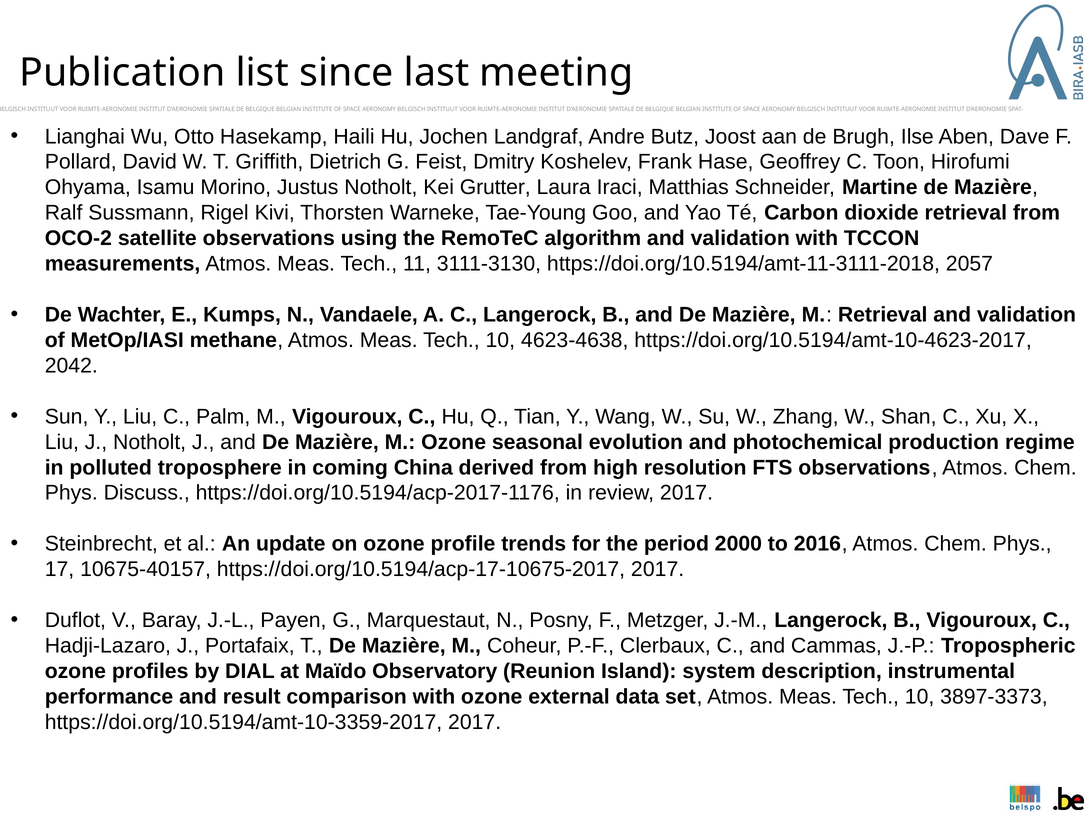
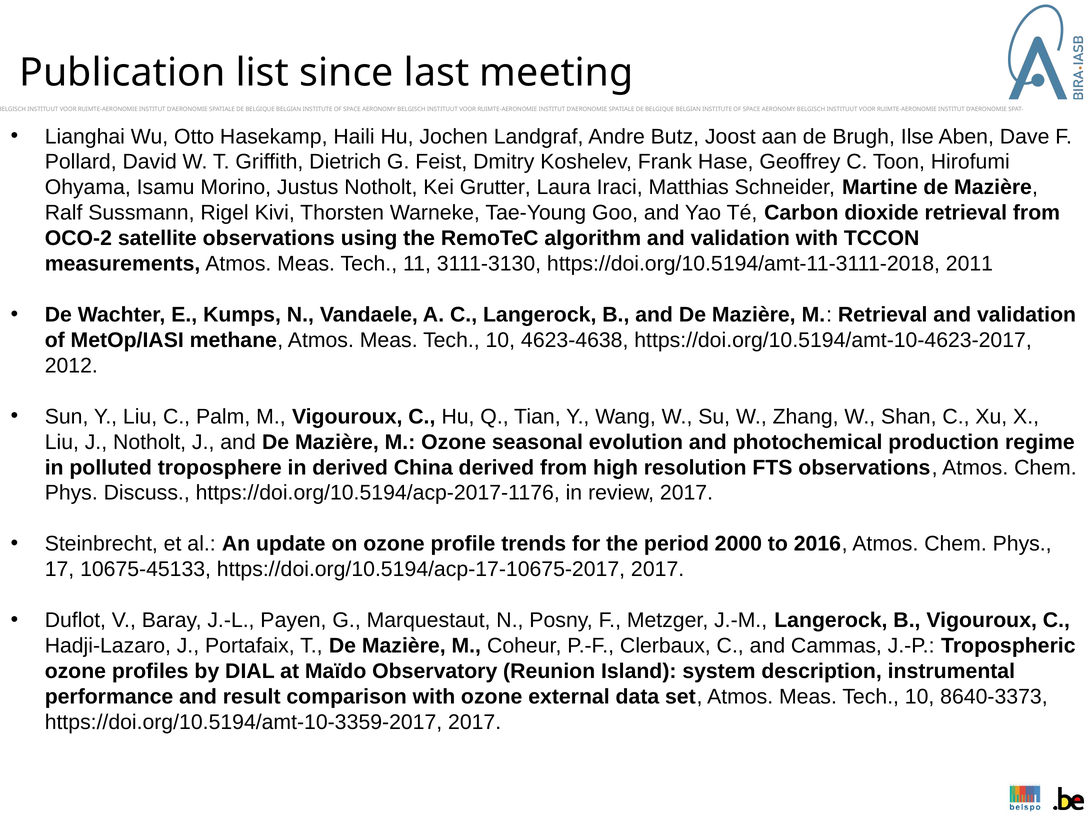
2057: 2057 -> 2011
2042: 2042 -> 2012
in coming: coming -> derived
10675-40157: 10675-40157 -> 10675-45133
3897-3373: 3897-3373 -> 8640-3373
